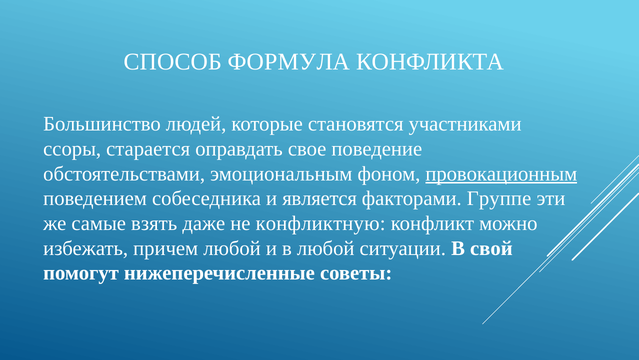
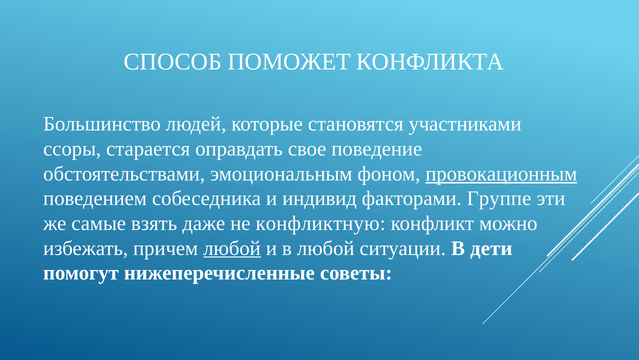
ФОРМУЛА: ФОРМУЛА -> ПОМОЖЕТ
является: является -> индивид
любой at (232, 248) underline: none -> present
свой: свой -> дети
